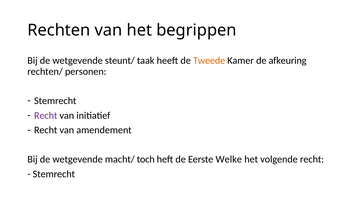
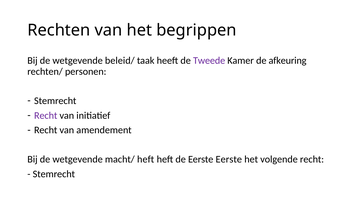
steunt/: steunt/ -> beleid/
Tweede colour: orange -> purple
macht/ toch: toch -> heft
Eerste Welke: Welke -> Eerste
